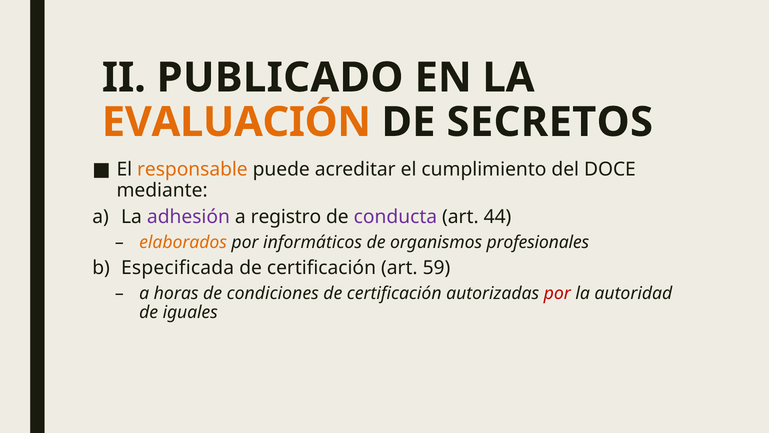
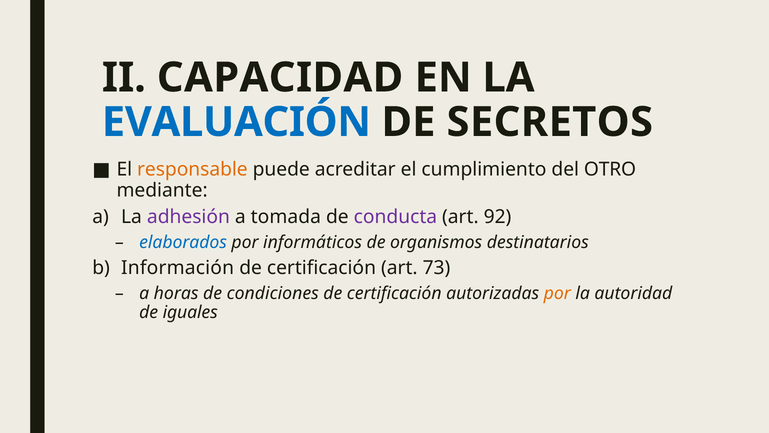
PUBLICADO: PUBLICADO -> CAPACIDAD
EVALUACIÓN colour: orange -> blue
DOCE: DOCE -> OTRO
registro: registro -> tomada
44: 44 -> 92
elaborados colour: orange -> blue
profesionales: profesionales -> destinatarios
Especificada: Especificada -> Información
59: 59 -> 73
por at (557, 293) colour: red -> orange
